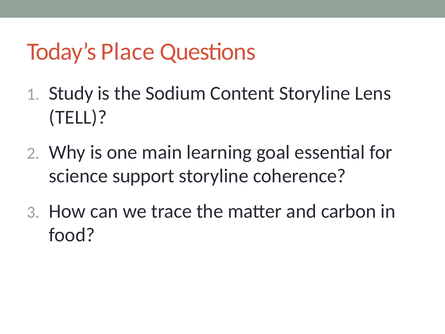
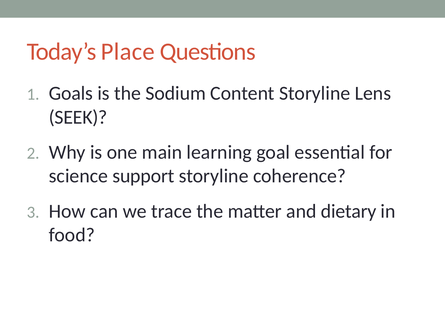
Study: Study -> Goals
TELL: TELL -> SEEK
carbon: carbon -> dietary
